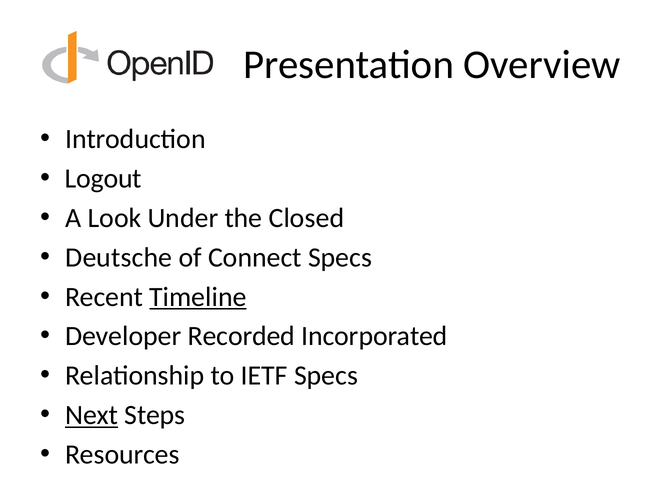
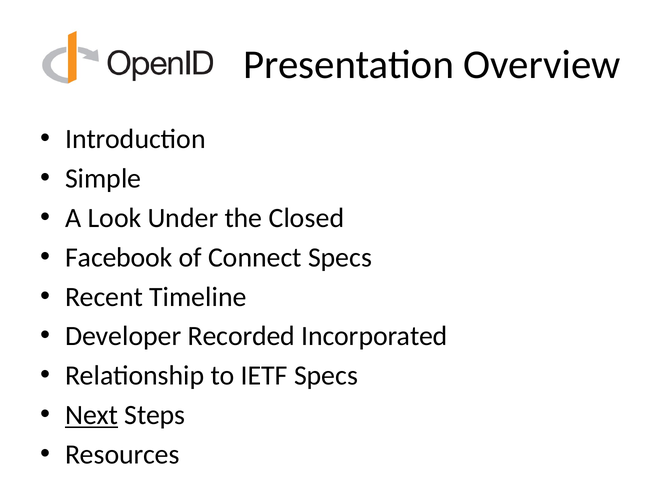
Logout: Logout -> Simple
Deutsche: Deutsche -> Facebook
Timeline underline: present -> none
